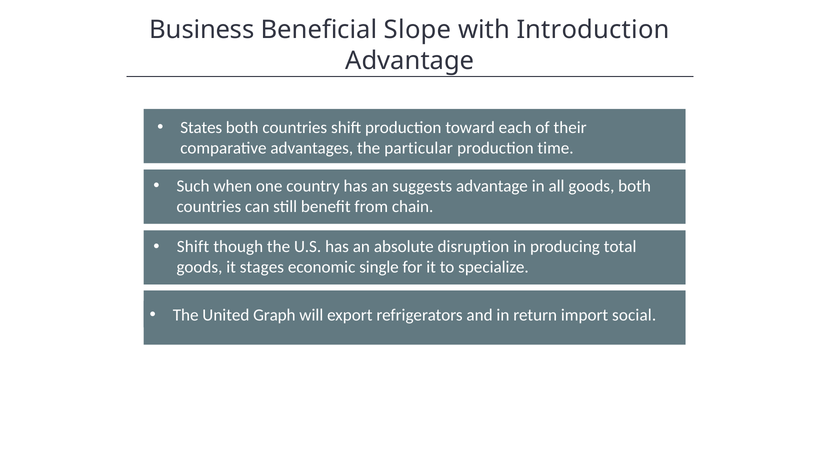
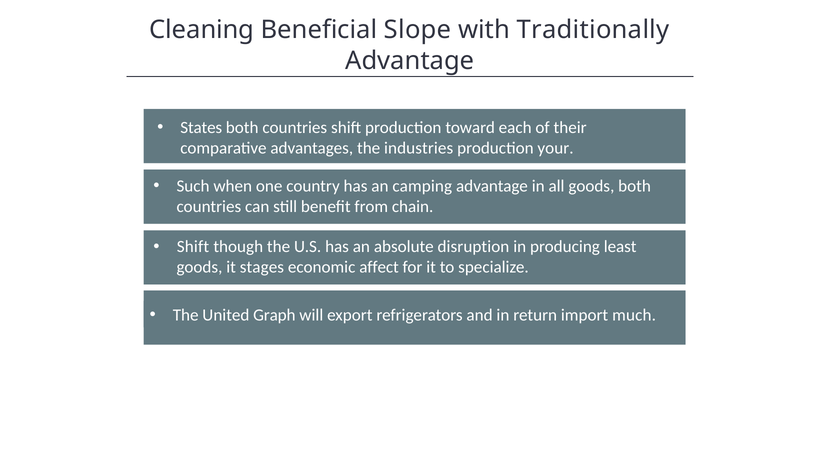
Business: Business -> Cleaning
Introduction: Introduction -> Traditionally
particular: particular -> industries
time: time -> your
suggests: suggests -> camping
total: total -> least
single: single -> affect
social: social -> much
